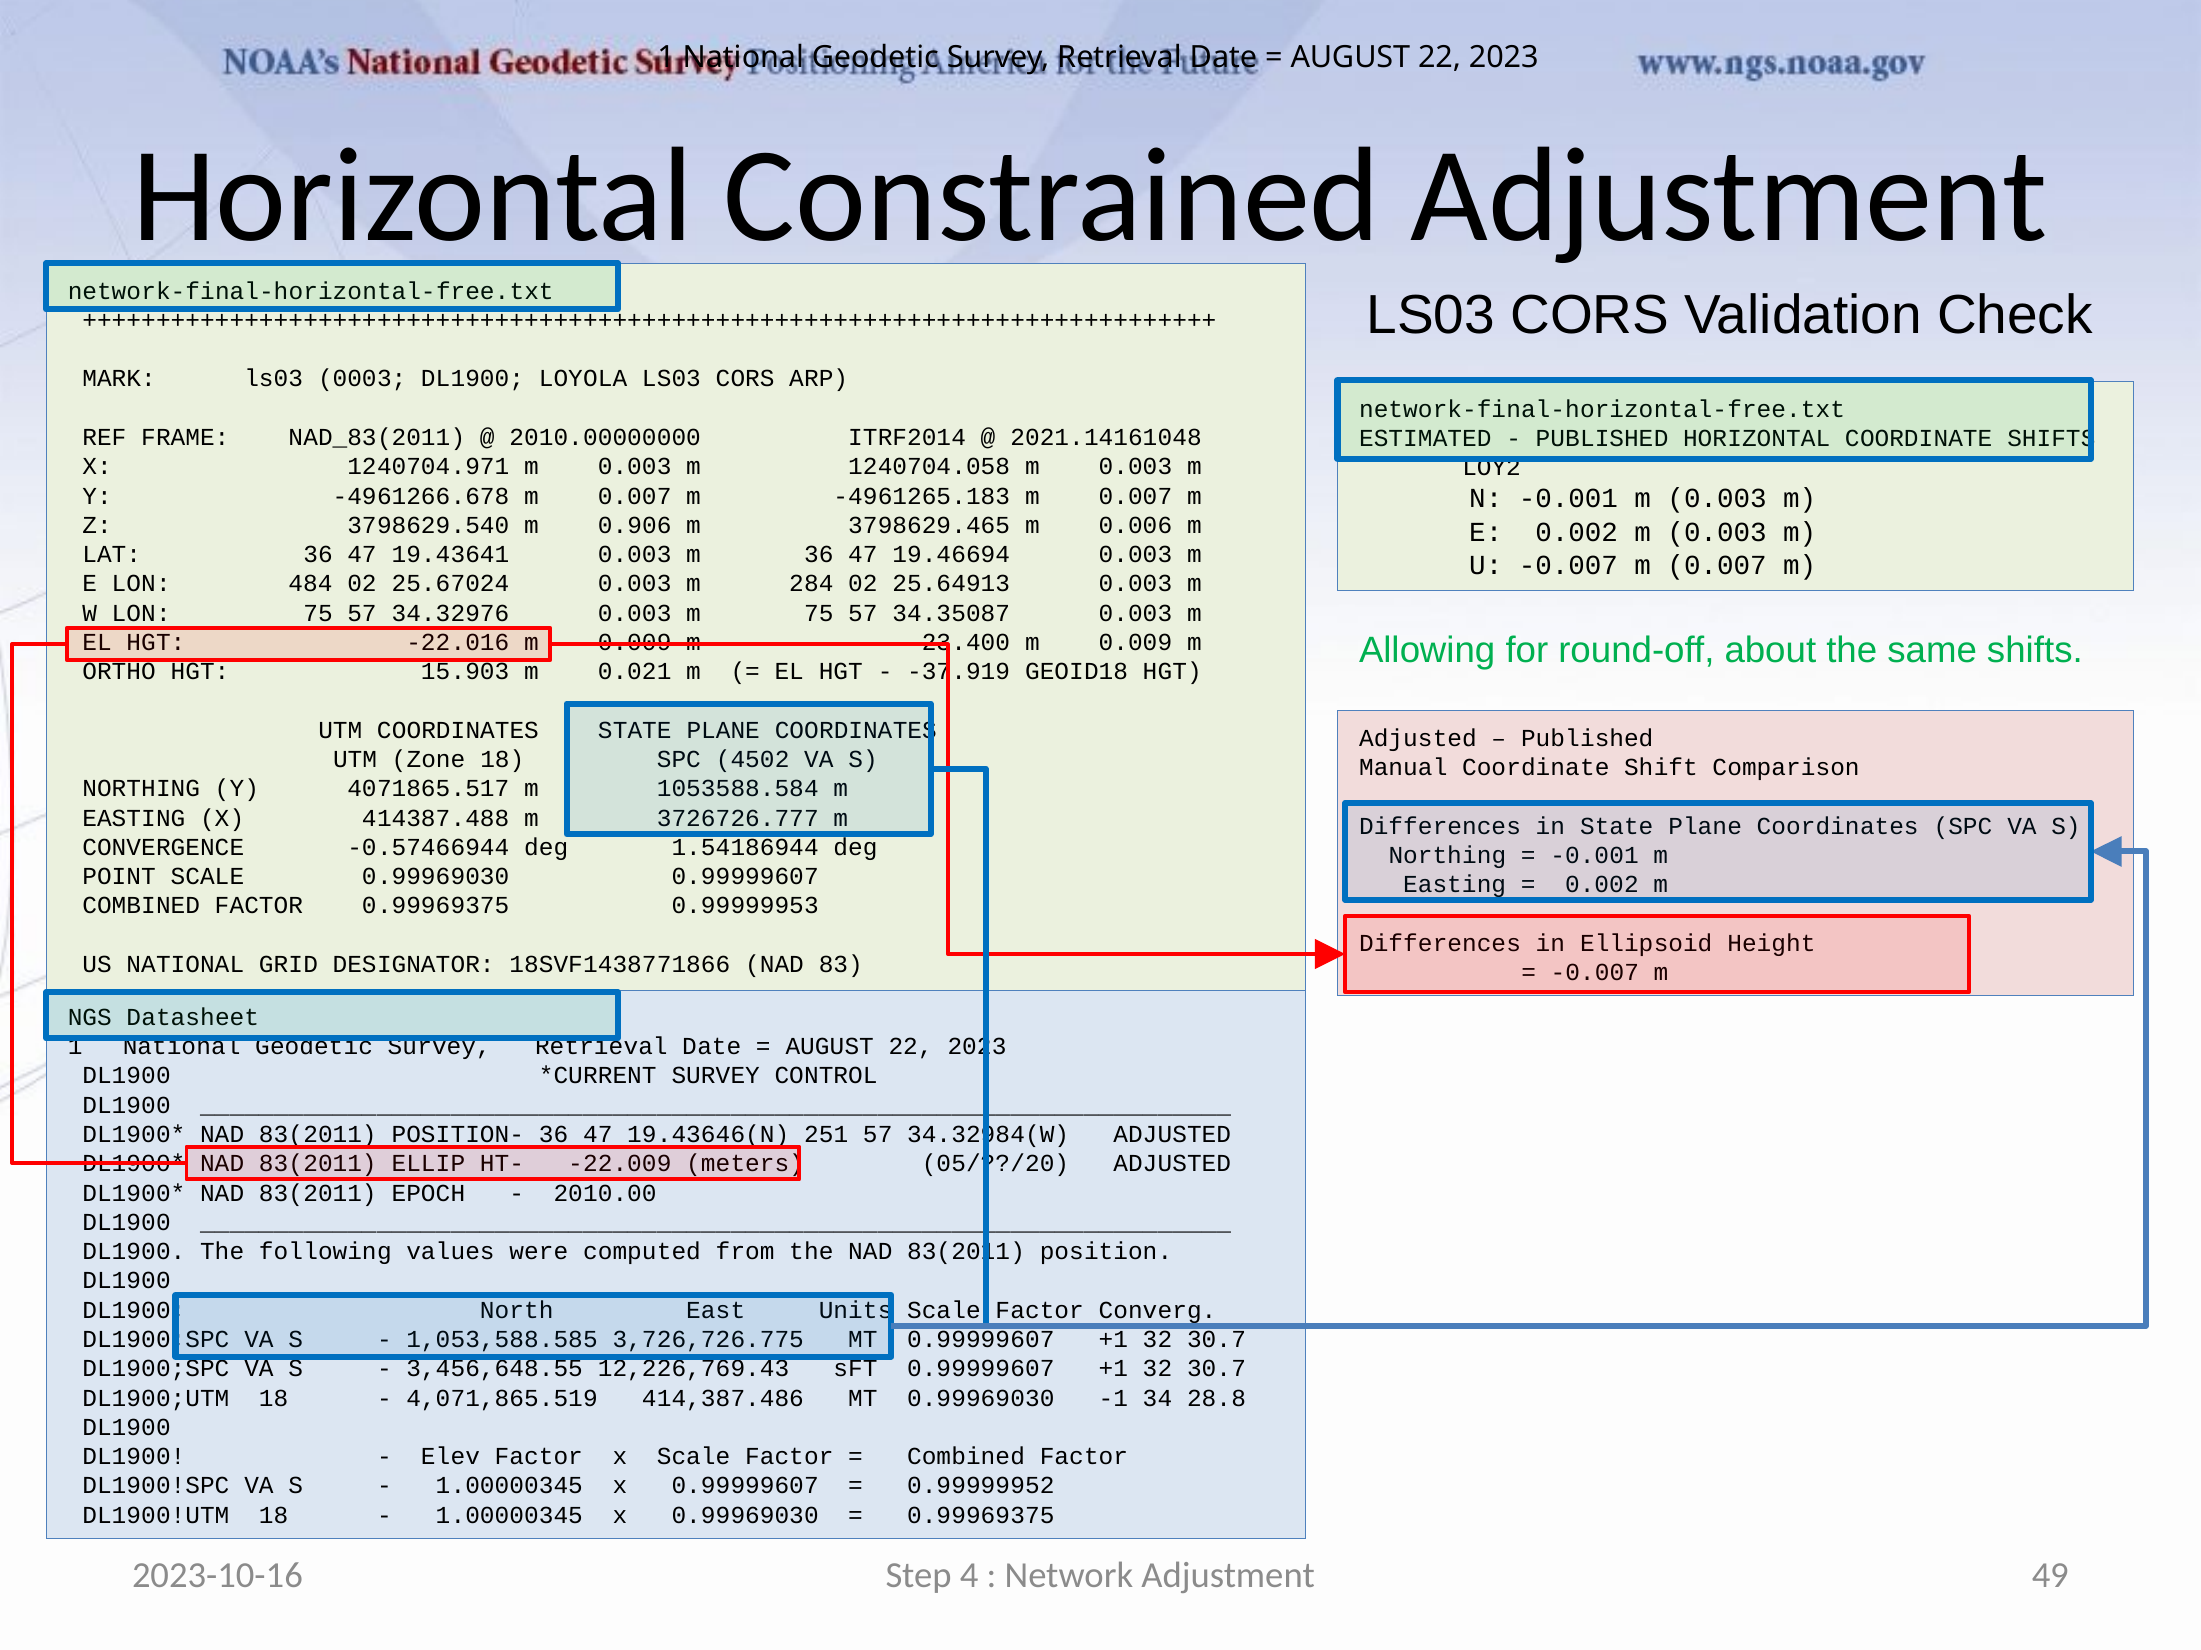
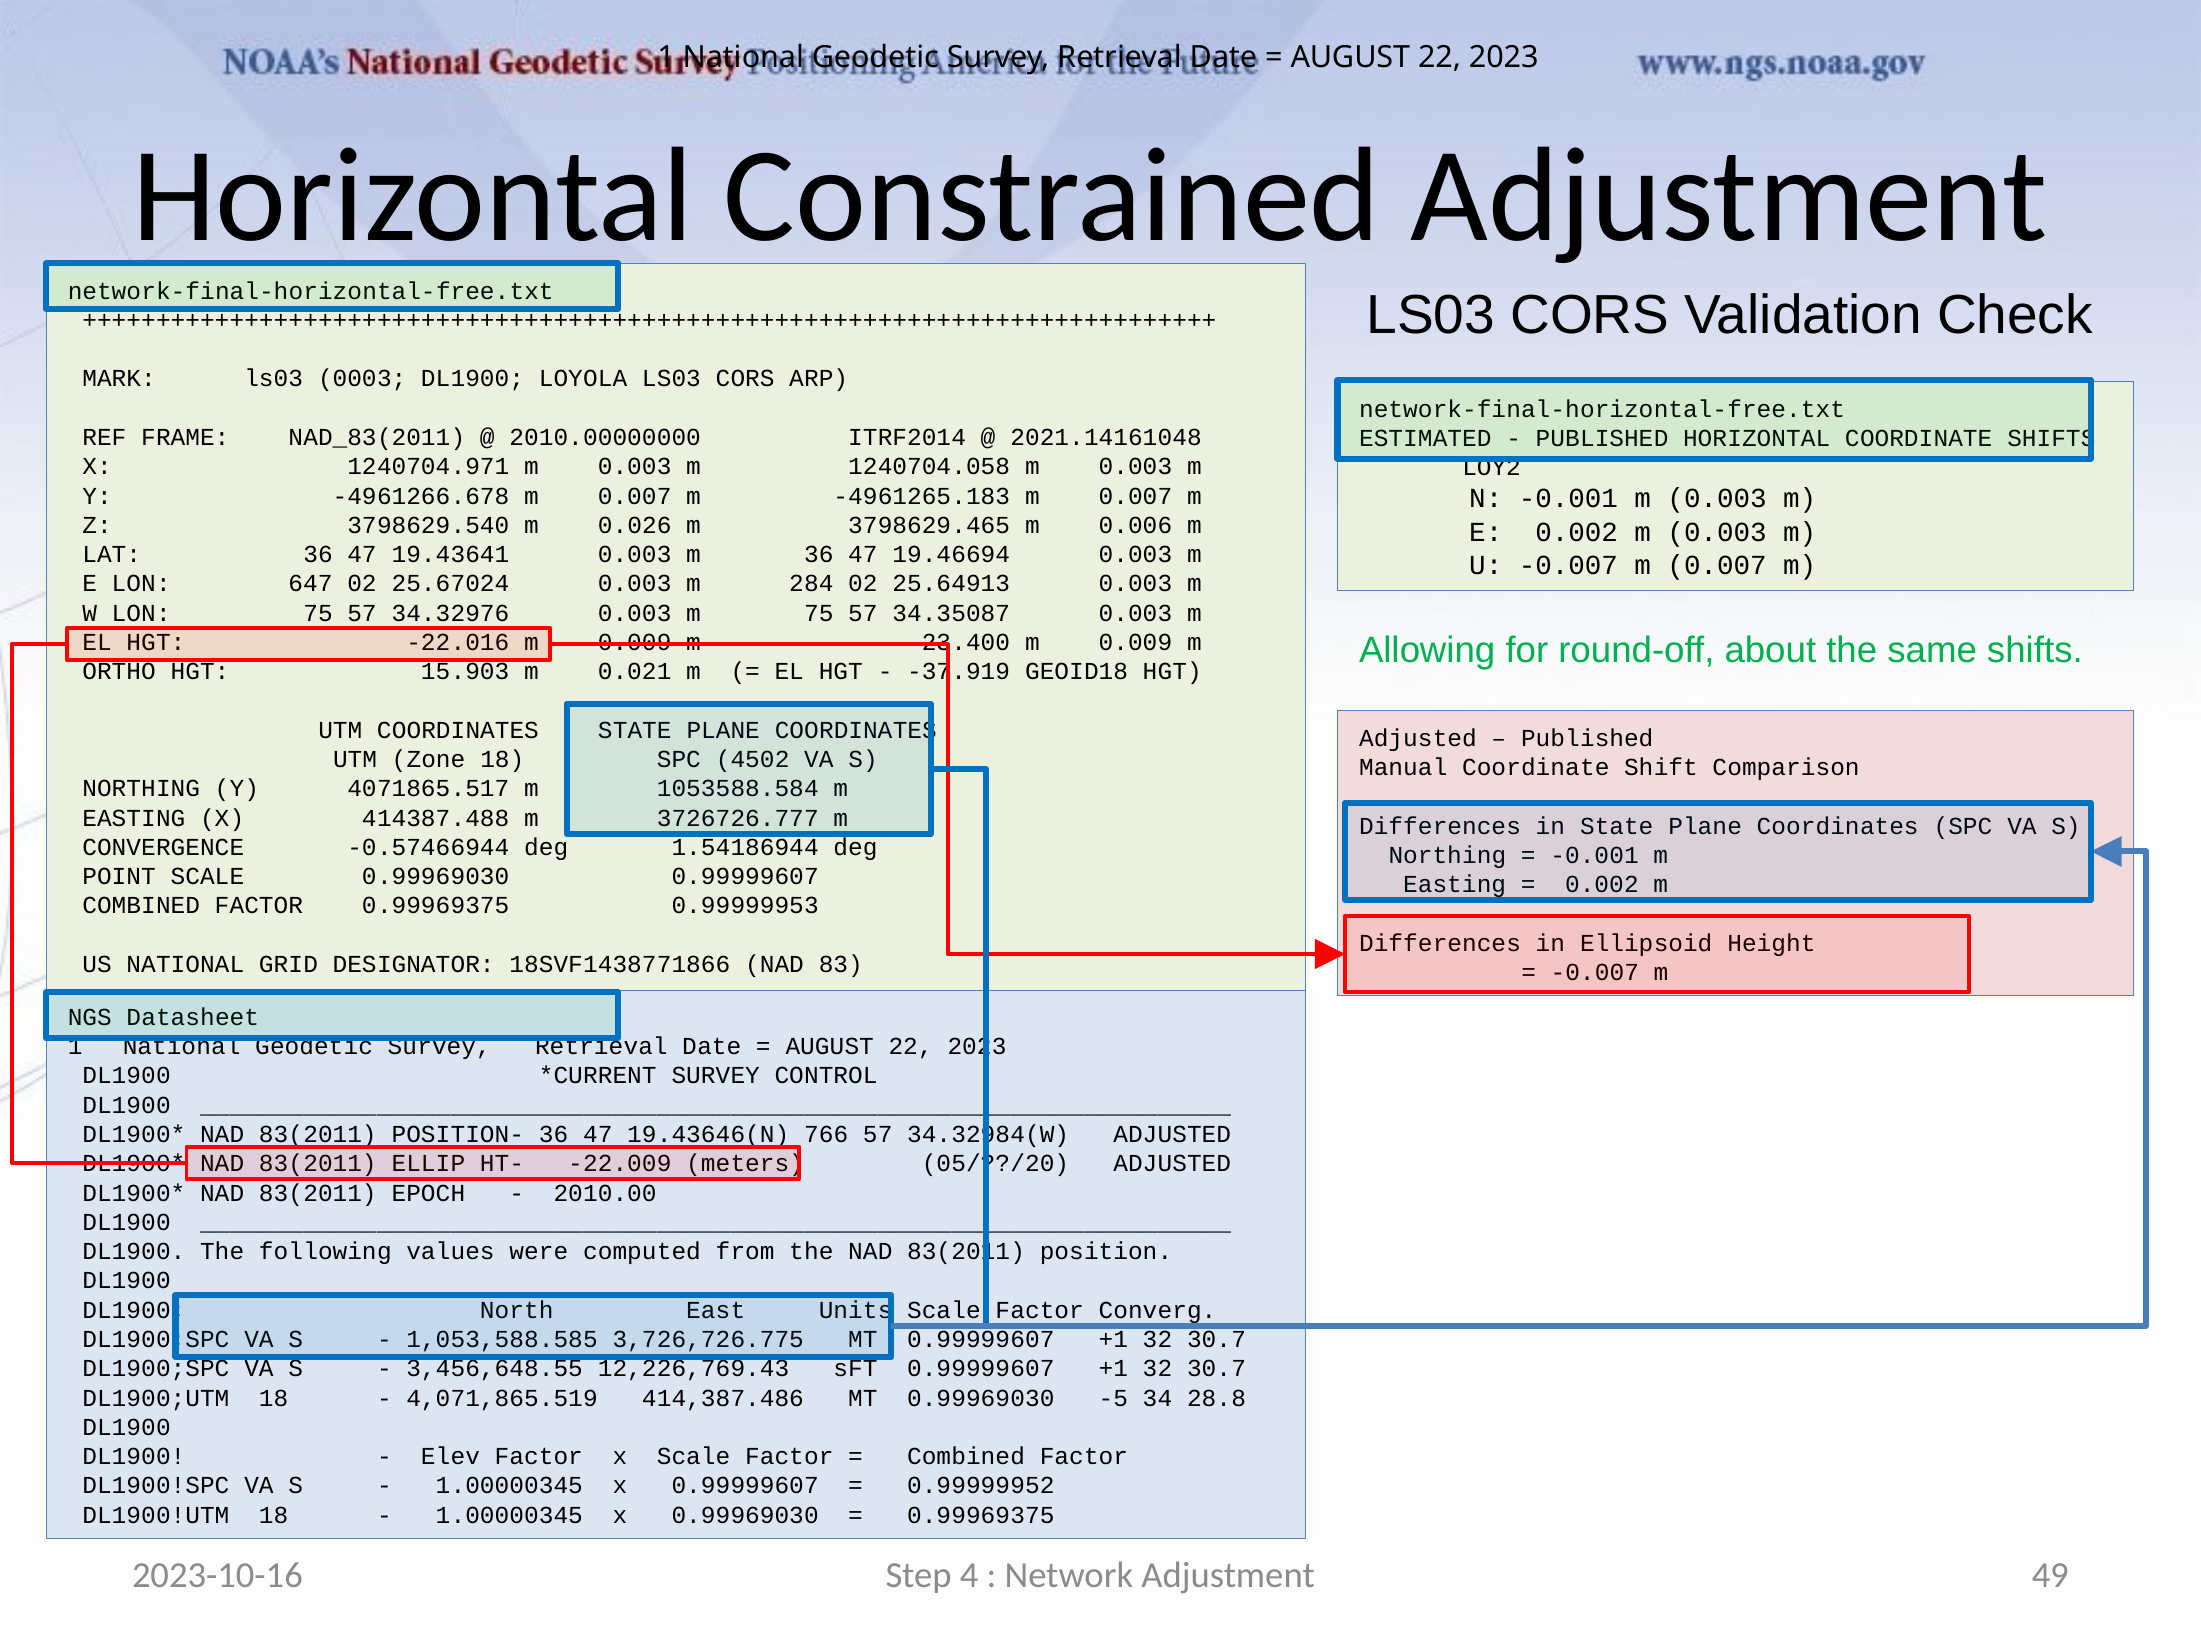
0.906: 0.906 -> 0.026
484: 484 -> 647
251: 251 -> 766
-1: -1 -> -5
